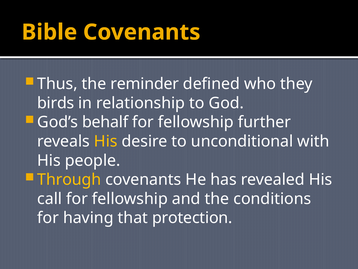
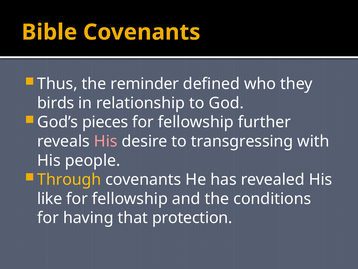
behalf: behalf -> pieces
His at (106, 141) colour: yellow -> pink
unconditional: unconditional -> transgressing
call: call -> like
